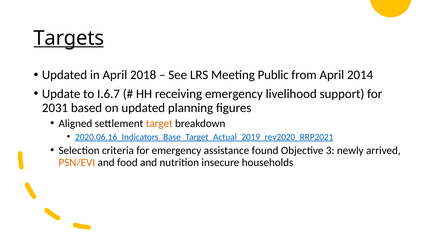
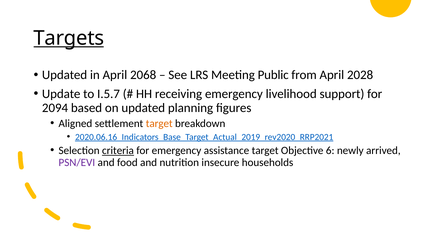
2018: 2018 -> 2068
2014: 2014 -> 2028
I.6.7: I.6.7 -> I.5.7
2031: 2031 -> 2094
criteria underline: none -> present
assistance found: found -> target
3: 3 -> 6
PSN/EVI colour: orange -> purple
